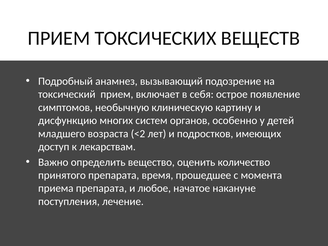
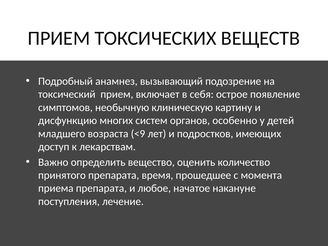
<2: <2 -> <9
